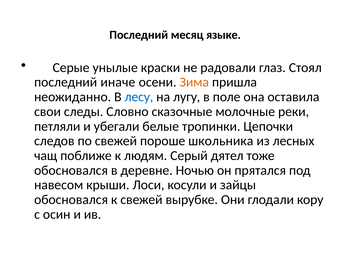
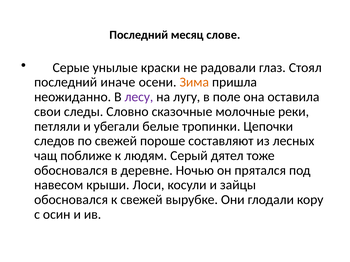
языке: языке -> слове
лесу colour: blue -> purple
школьника: школьника -> составляют
